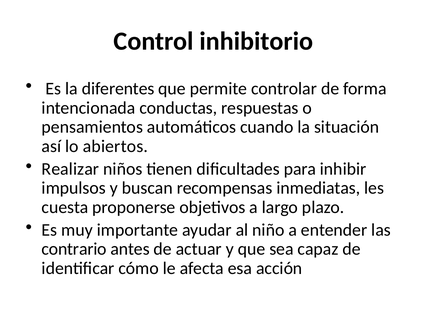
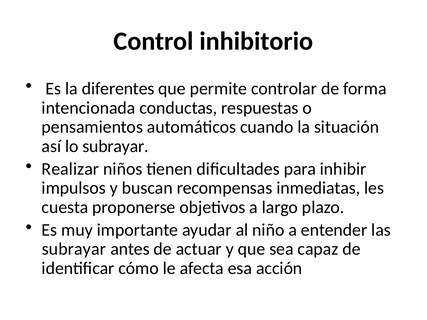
lo abiertos: abiertos -> subrayar
contrario at (74, 249): contrario -> subrayar
